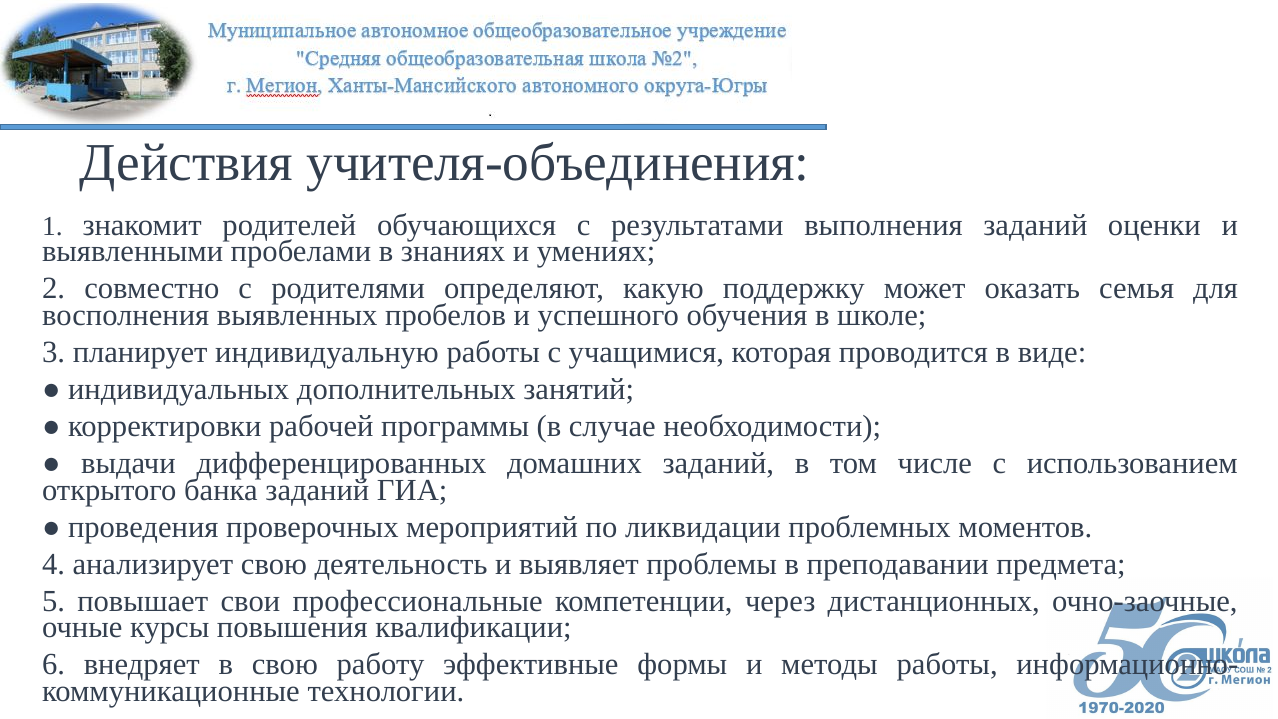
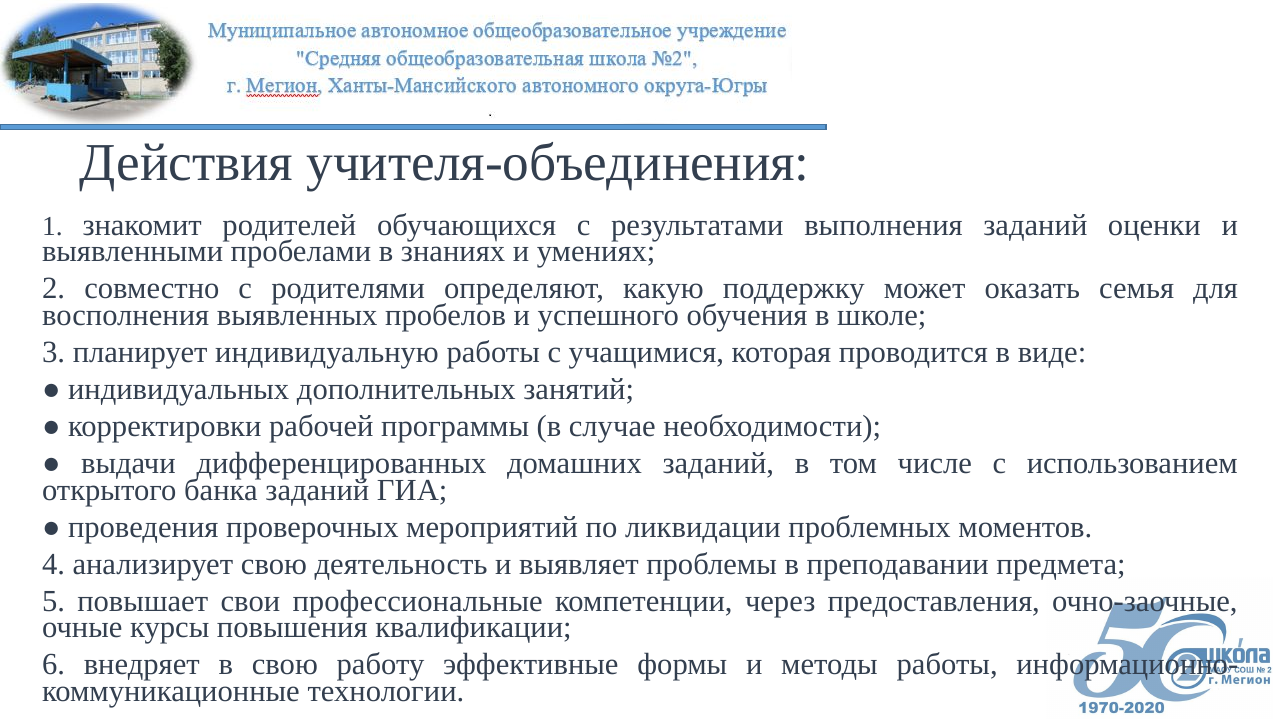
дистанционных: дистанционных -> предоставления
